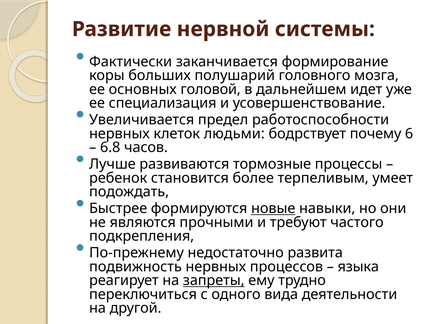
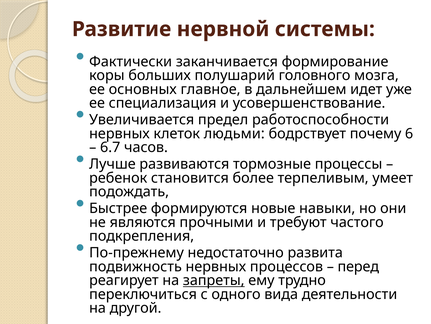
головой: головой -> главное
6.8: 6.8 -> 6.7
новые underline: present -> none
языка: языка -> перед
